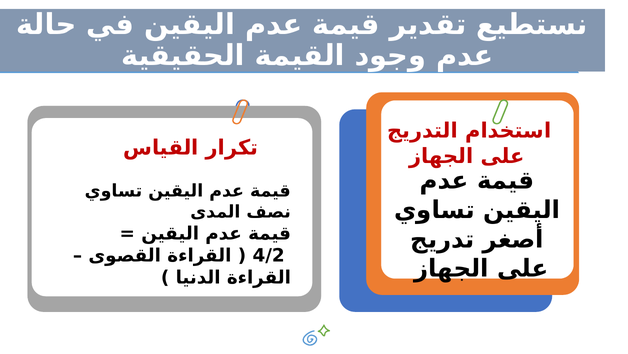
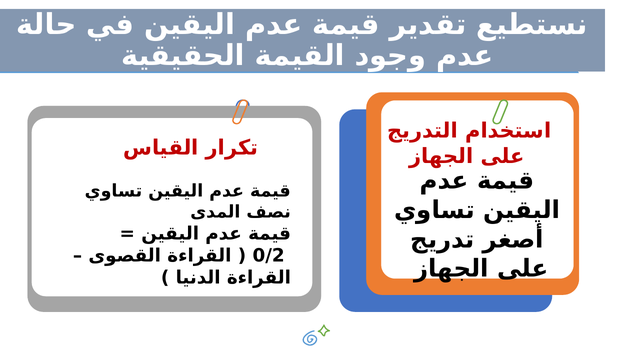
4/2: 4/2 -> 0/2
